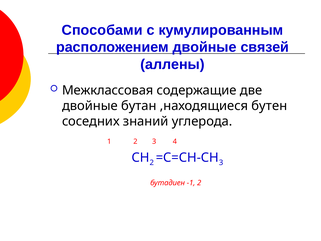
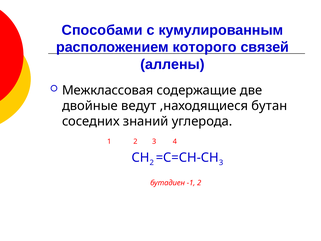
расположением двойные: двойные -> которого
бутан: бутан -> ведут
бутен: бутен -> бутан
